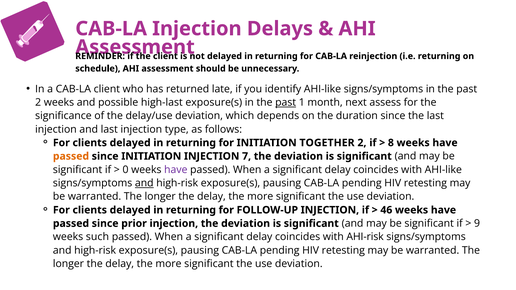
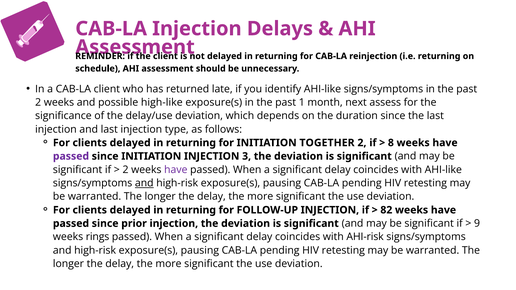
high-last: high-last -> high-like
past at (286, 103) underline: present -> none
passed at (71, 156) colour: orange -> purple
7: 7 -> 3
0 at (126, 170): 0 -> 2
46: 46 -> 82
such: such -> rings
